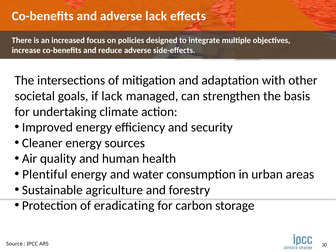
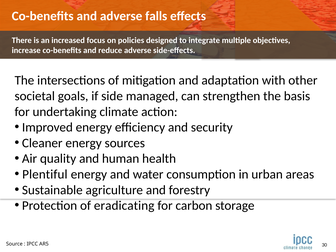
adverse lack: lack -> falls
if lack: lack -> side
